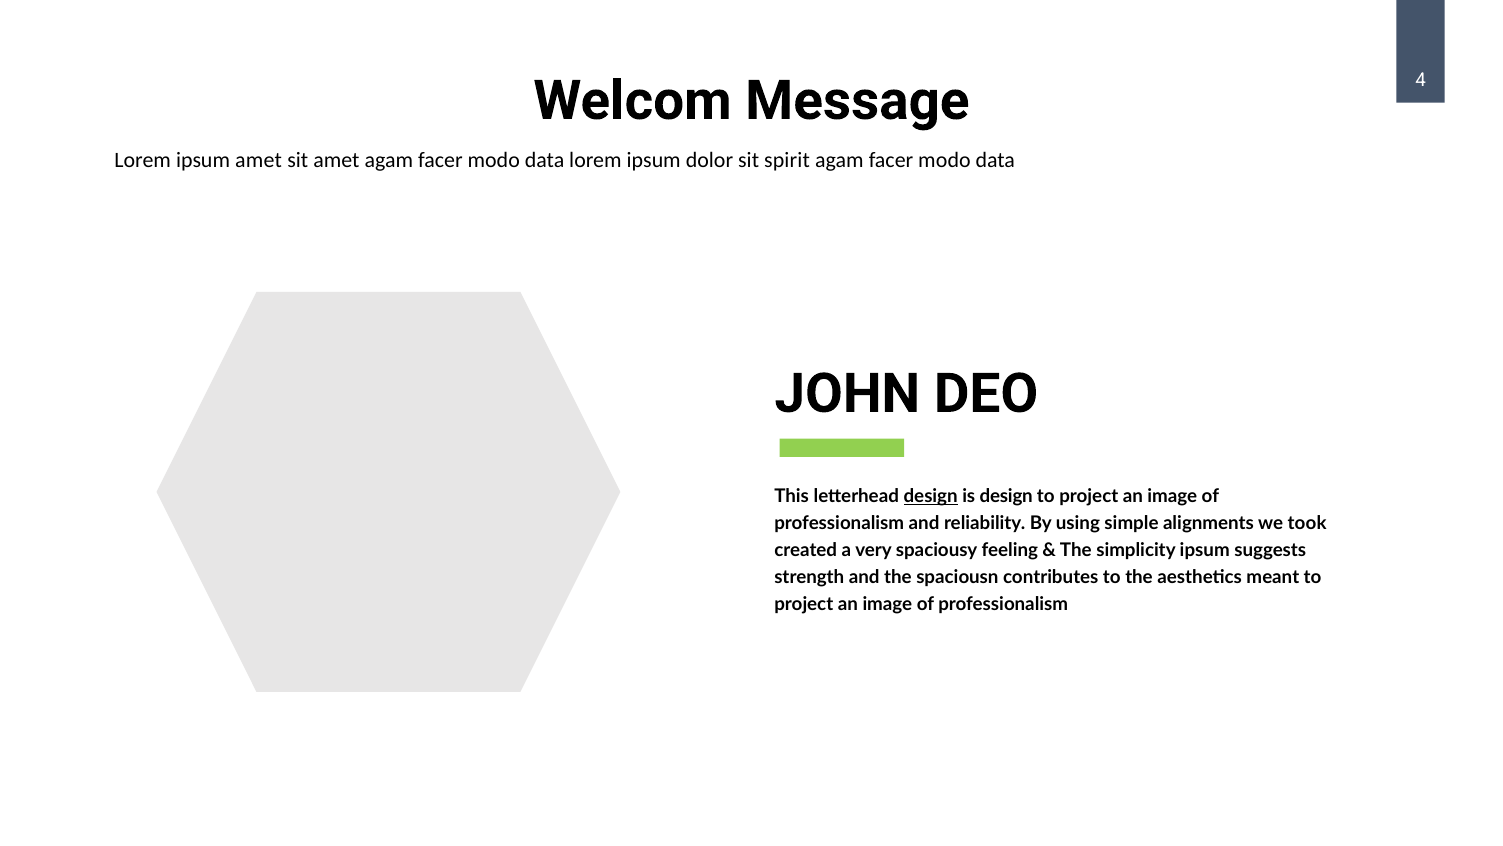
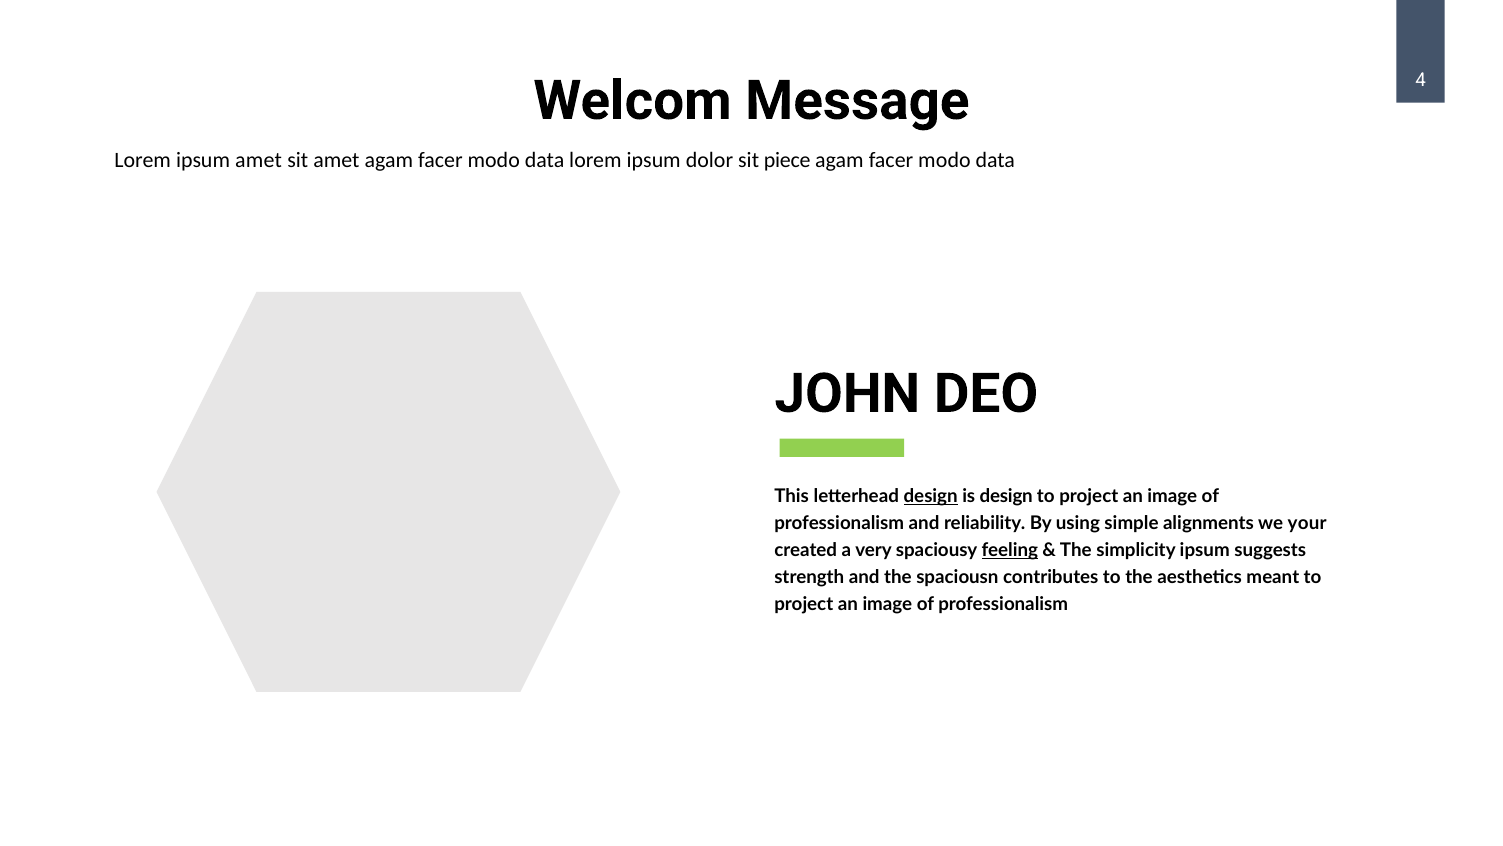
spirit: spirit -> piece
took: took -> your
feeling underline: none -> present
